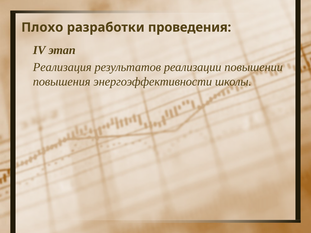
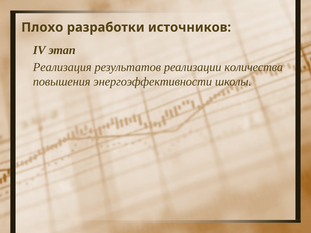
проведения: проведения -> источников
повышении: повышении -> количества
